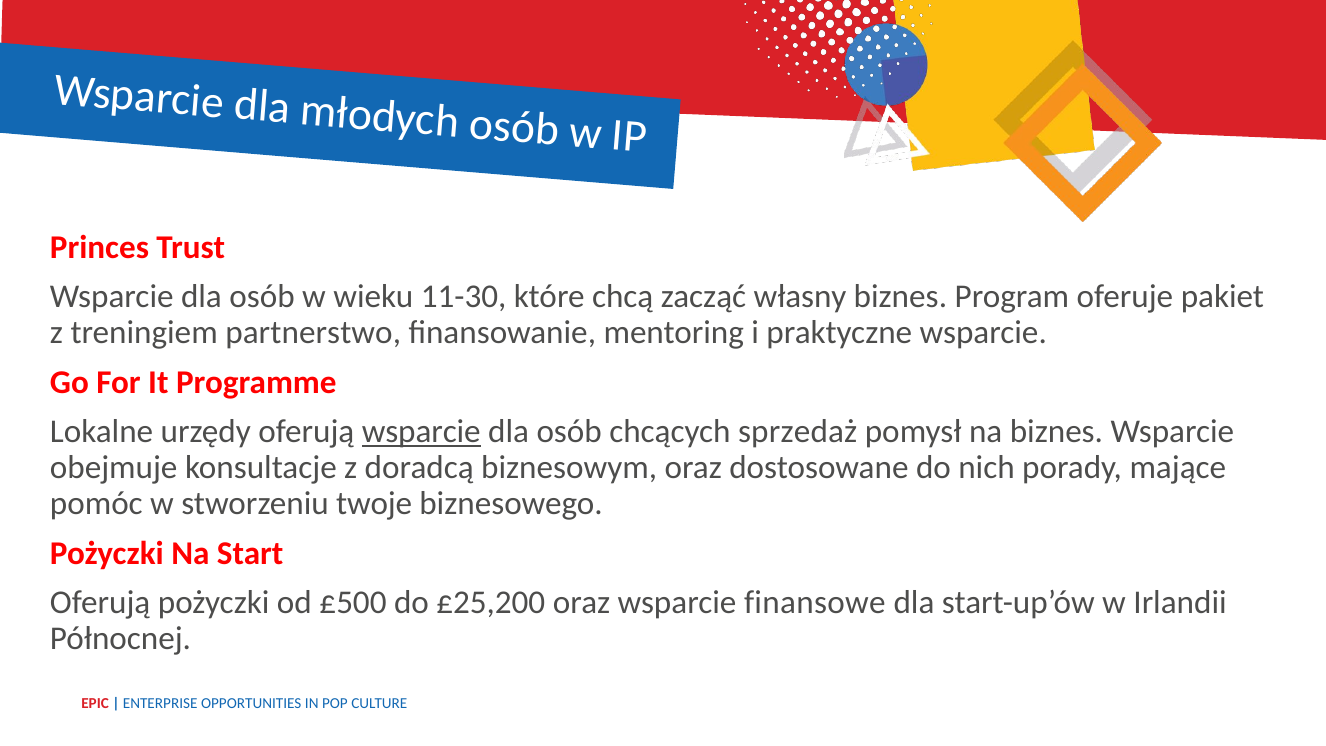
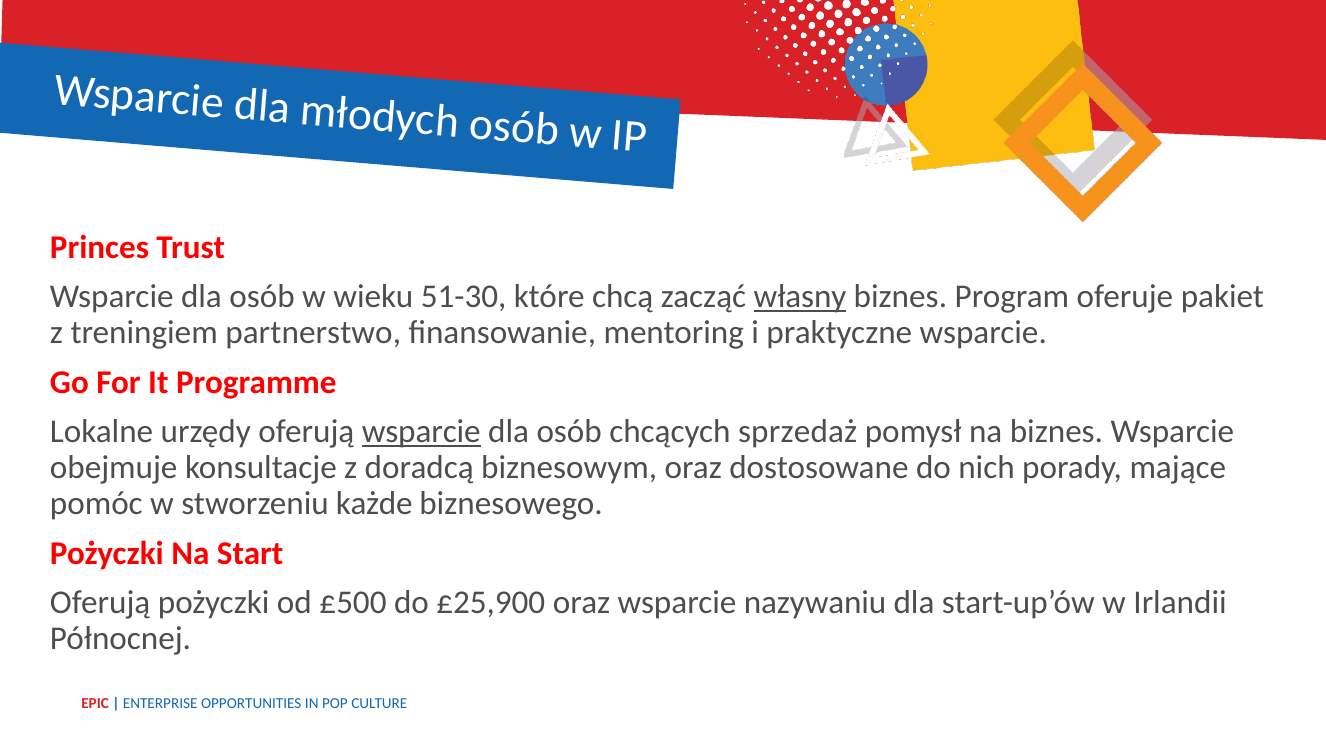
11-30: 11-30 -> 51-30
własny underline: none -> present
twoje: twoje -> każde
£25,200: £25,200 -> £25,900
finansowe: finansowe -> nazywaniu
